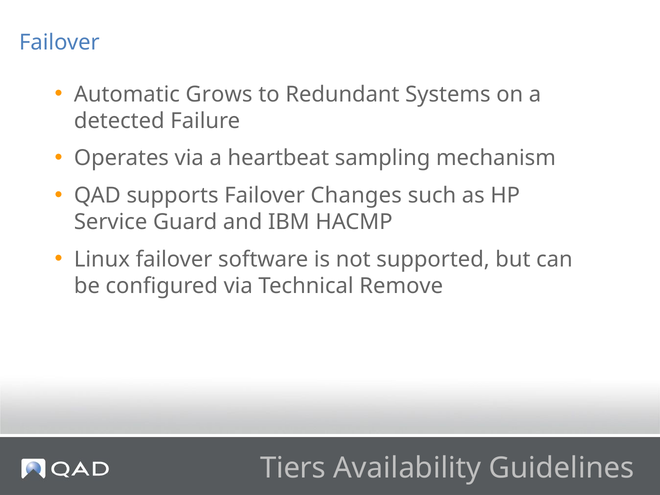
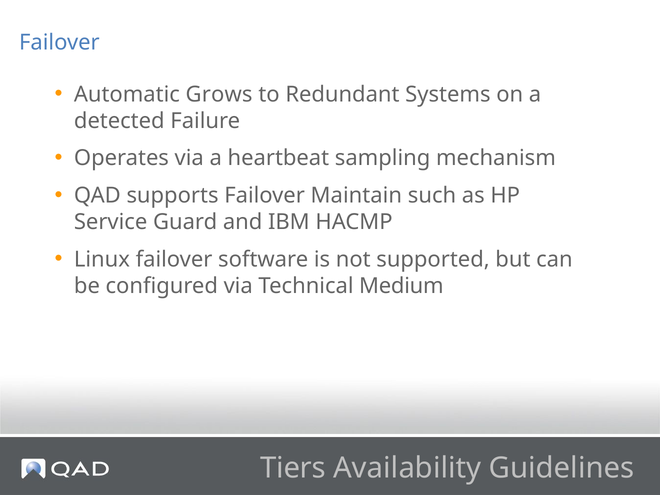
Changes: Changes -> Maintain
Remove: Remove -> Medium
